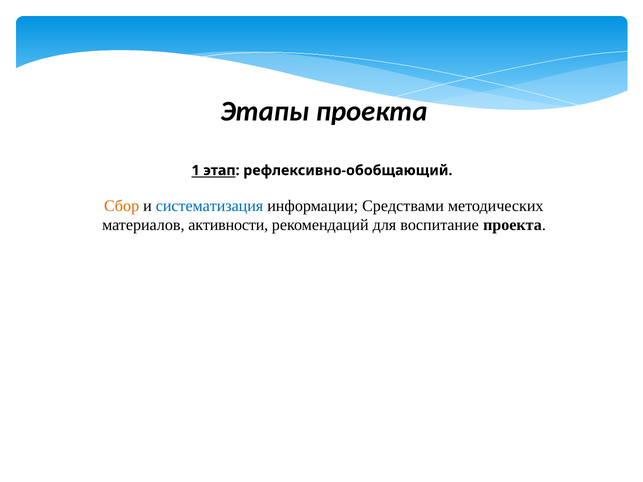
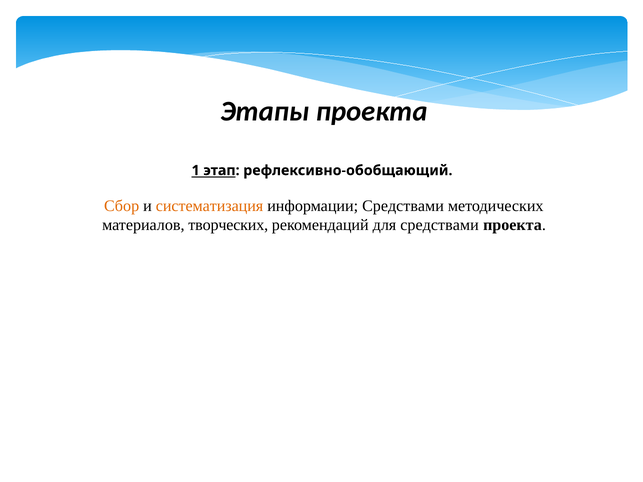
систематизация colour: blue -> orange
активности: активности -> творческих
для воспитание: воспитание -> средствами
